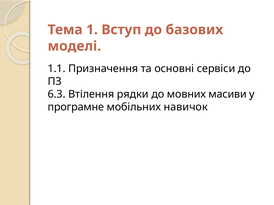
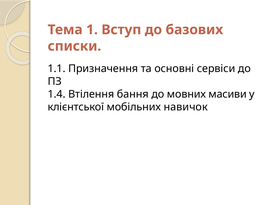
моделі: моделі -> списки
6.3: 6.3 -> 1.4
рядки: рядки -> бання
програмне: програмне -> клієнтської
